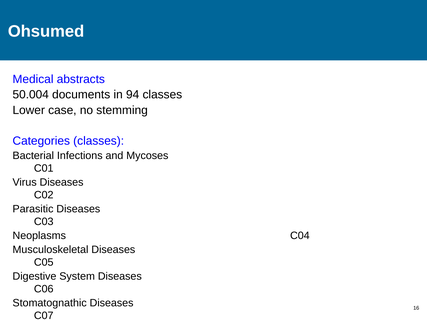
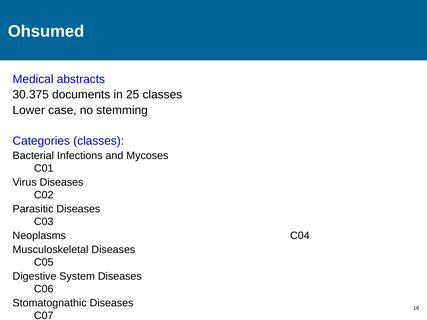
50.004: 50.004 -> 30.375
94: 94 -> 25
